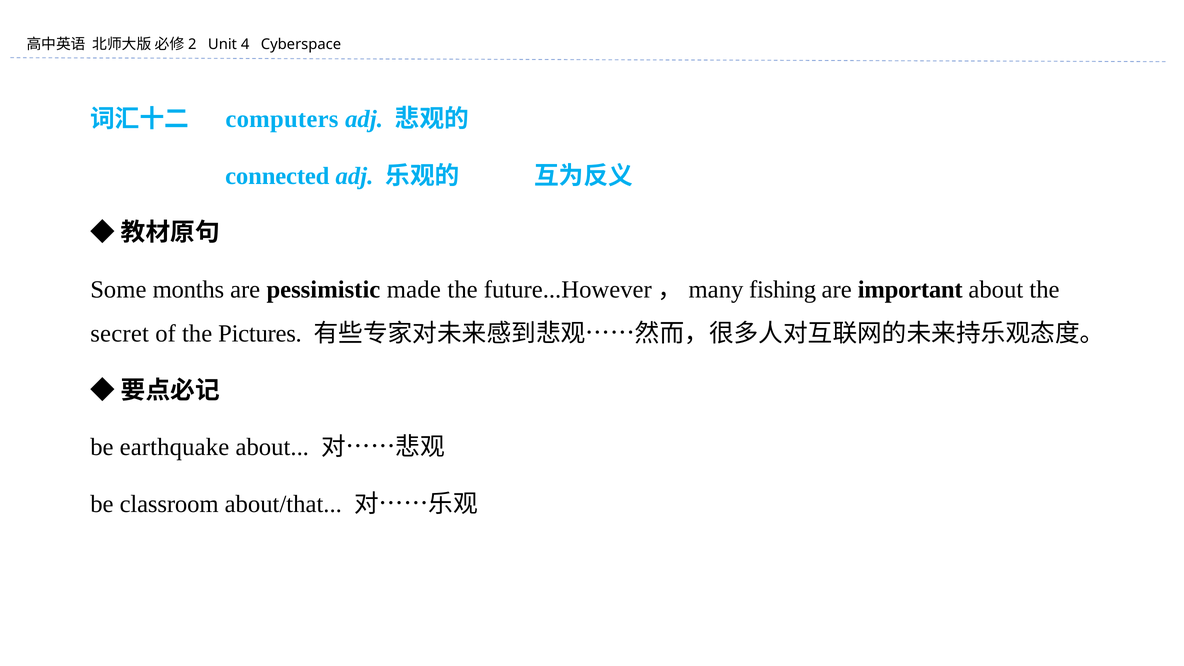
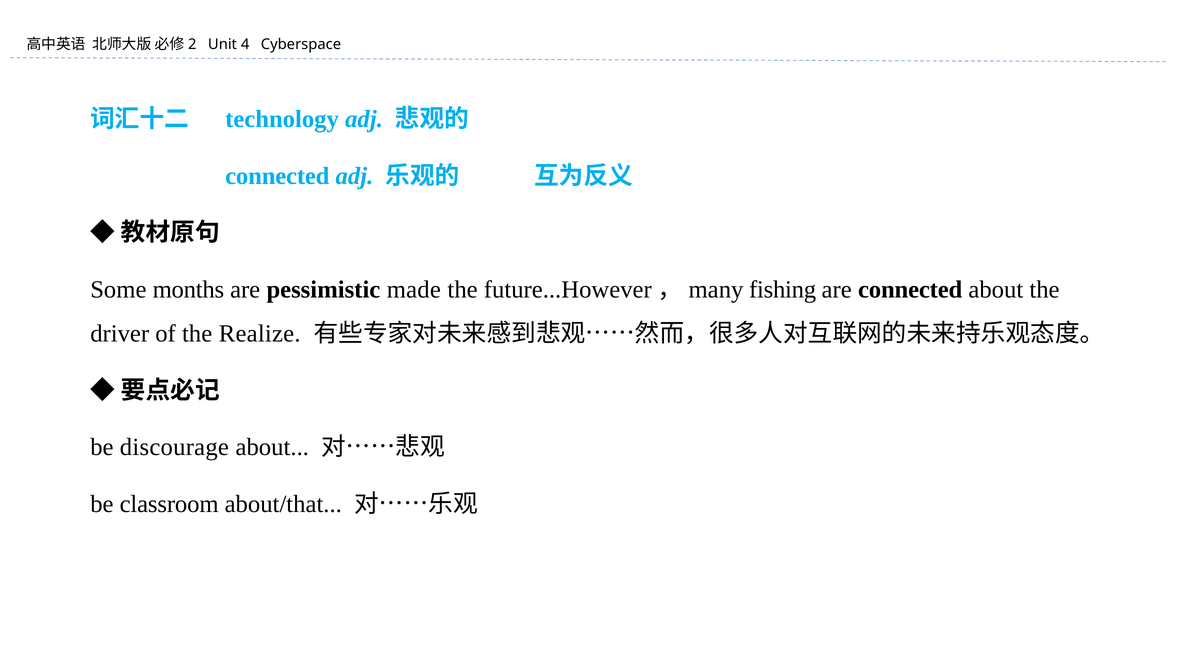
computers: computers -> technology
are important: important -> connected
secret: secret -> driver
Pictures: Pictures -> Realize
earthquake: earthquake -> discourage
